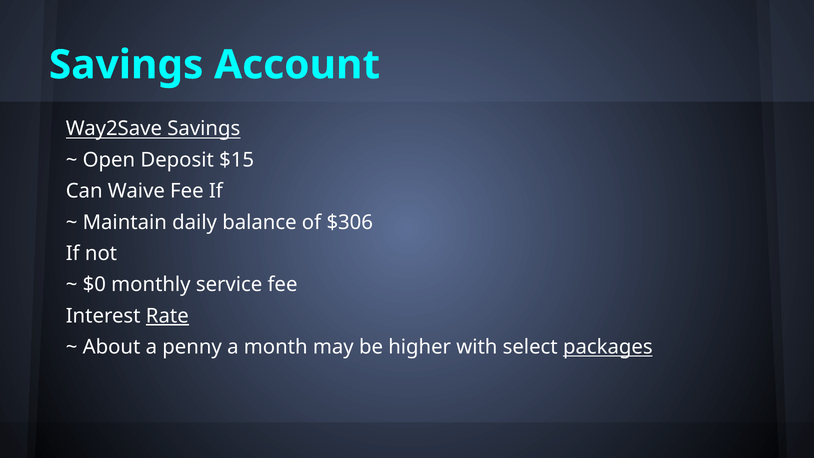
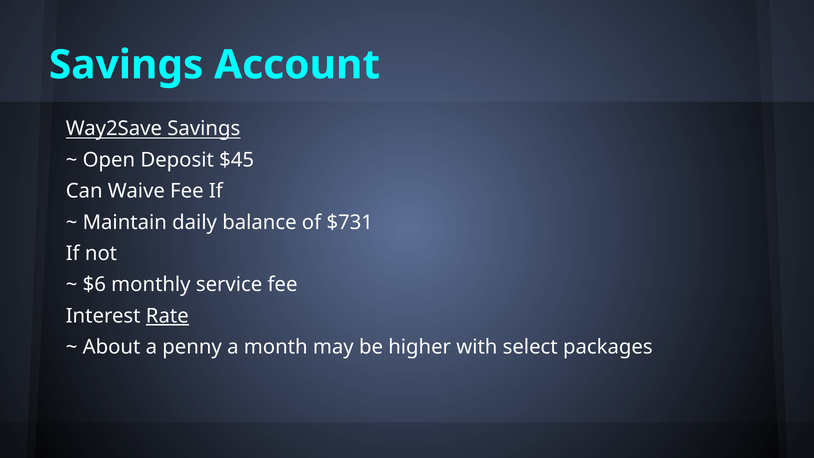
$15: $15 -> $45
$306: $306 -> $731
$0: $0 -> $6
packages underline: present -> none
